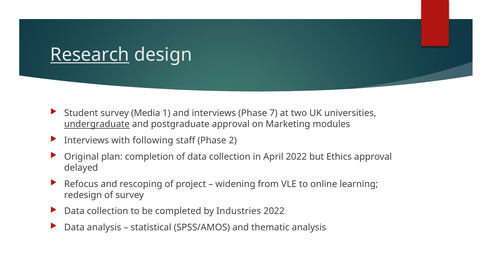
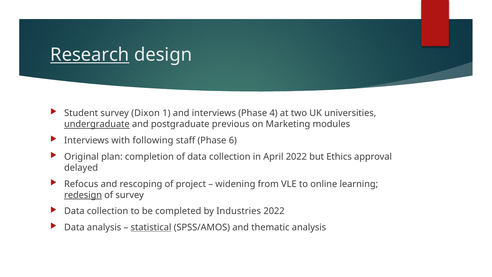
Media: Media -> Dixon
7: 7 -> 4
postgraduate approval: approval -> previous
2: 2 -> 6
redesign underline: none -> present
statistical underline: none -> present
